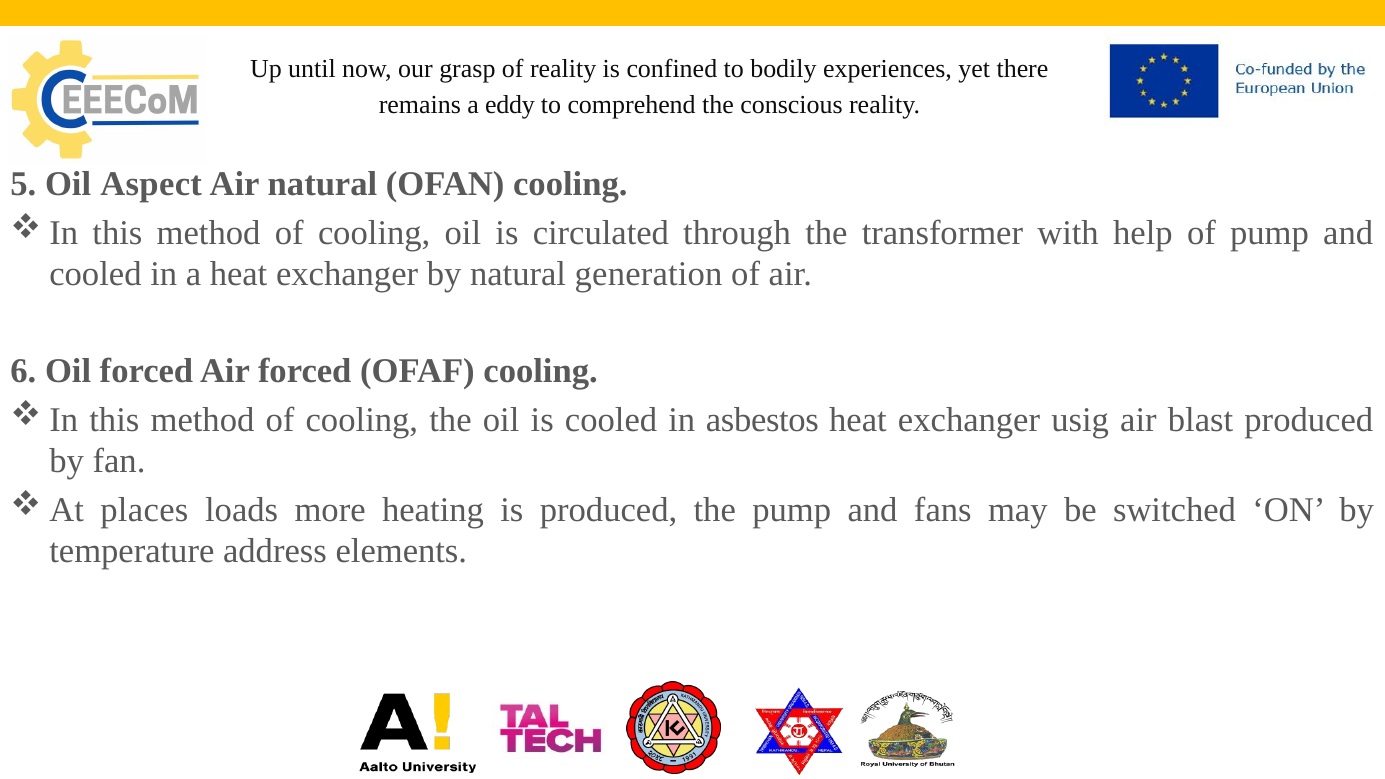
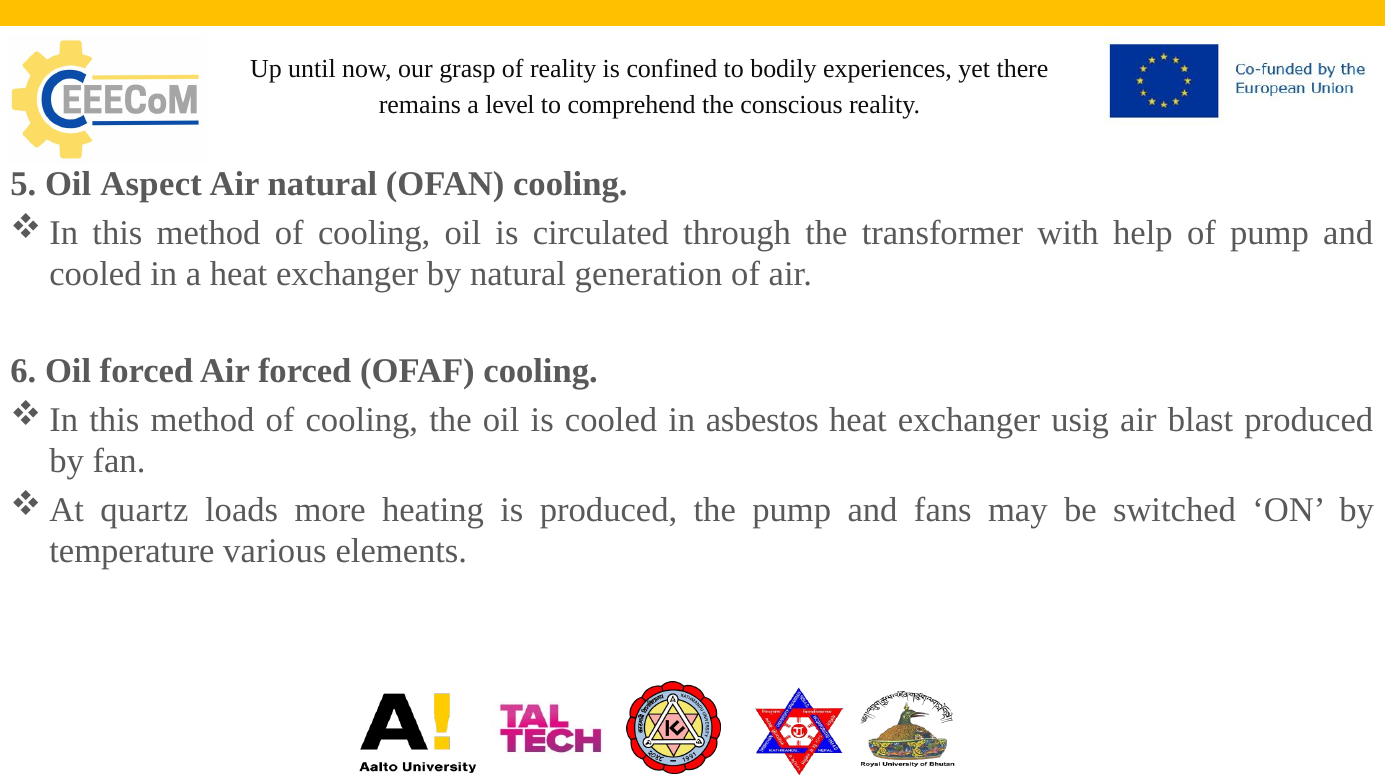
eddy: eddy -> level
places: places -> quartz
address: address -> various
